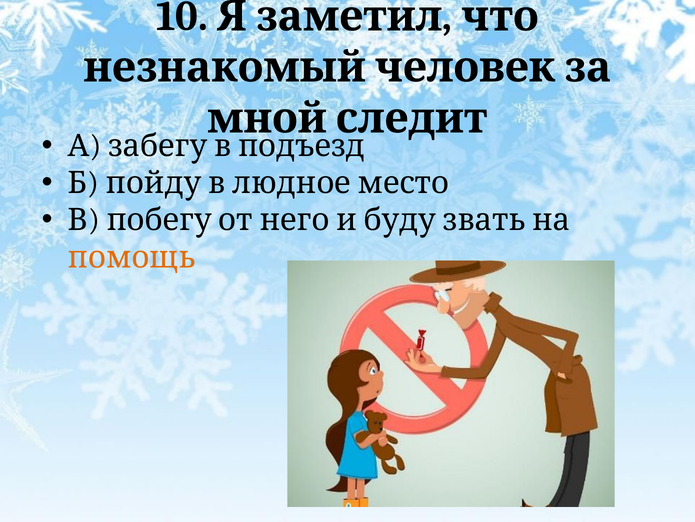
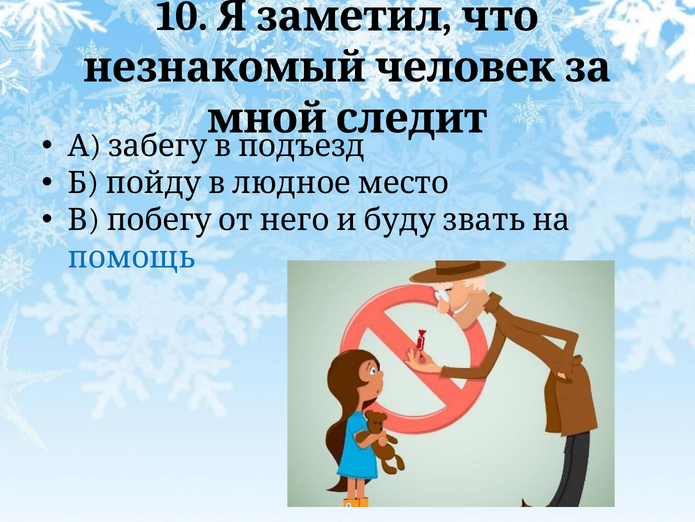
помощь colour: orange -> blue
